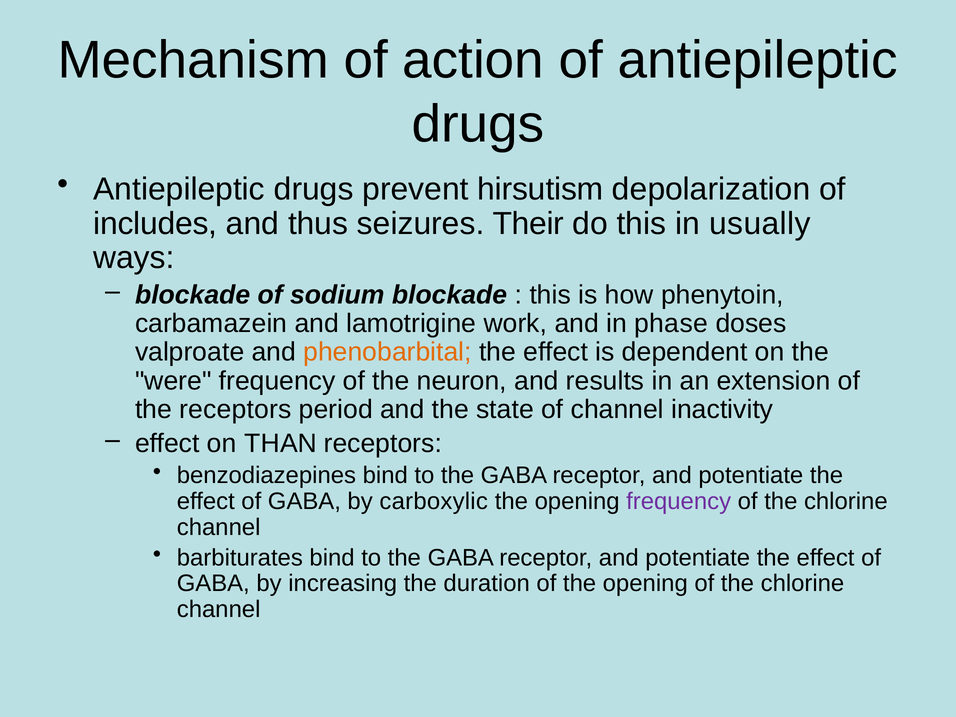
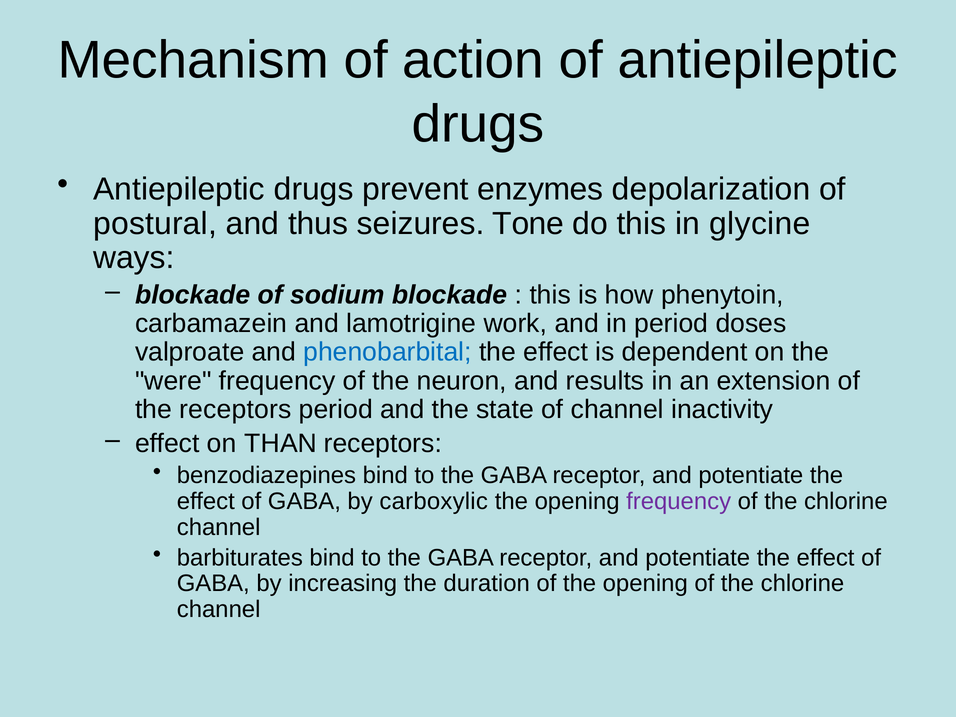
hirsutism: hirsutism -> enzymes
includes: includes -> postural
Their: Their -> Tone
usually: usually -> glycine
in phase: phase -> period
phenobarbital colour: orange -> blue
